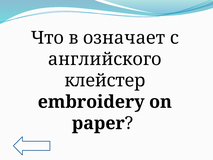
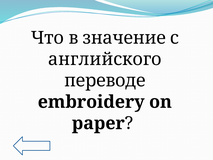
означает: означает -> значение
клейстер: клейстер -> переводе
